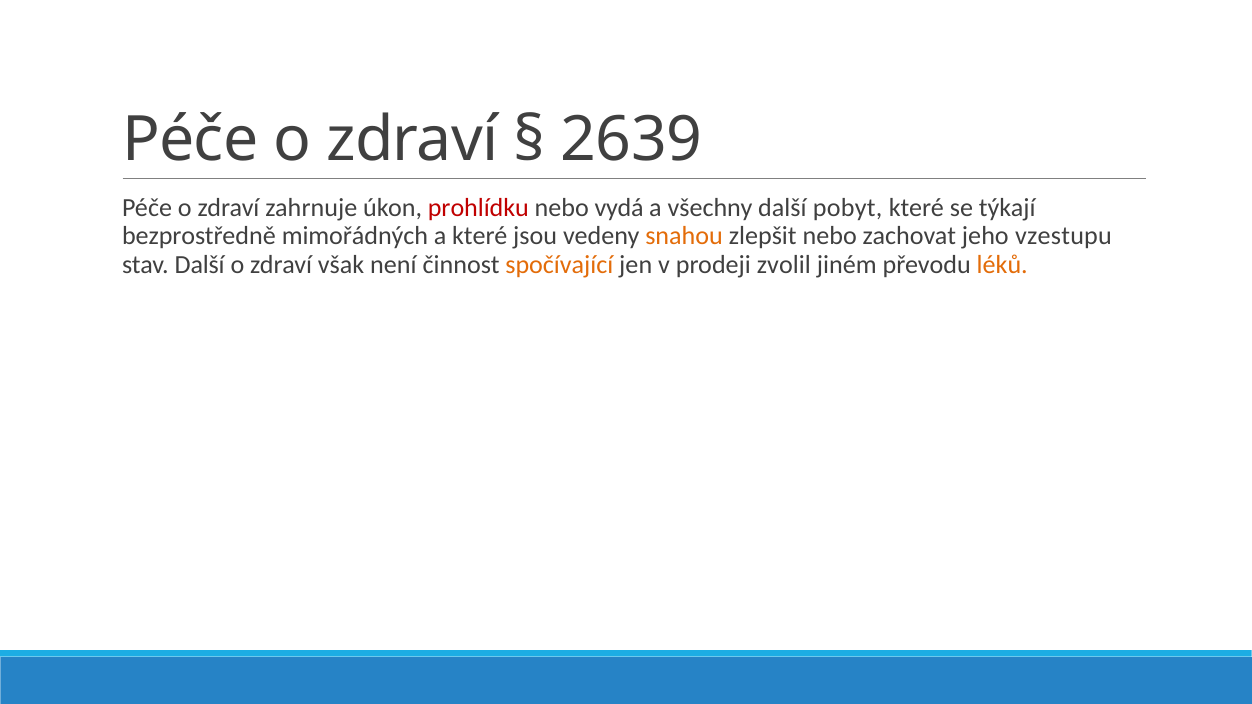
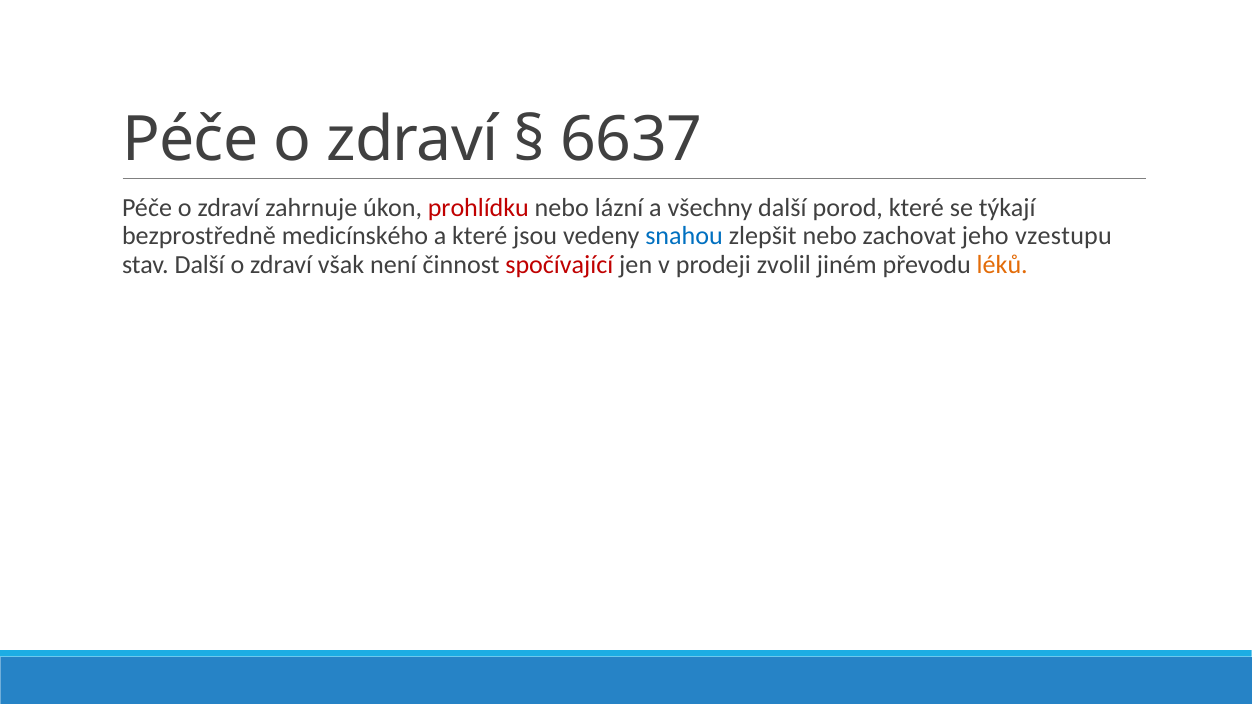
2639: 2639 -> 6637
vydá: vydá -> lázní
pobyt: pobyt -> porod
mimořádných: mimořádných -> medicínského
snahou colour: orange -> blue
spočívající colour: orange -> red
